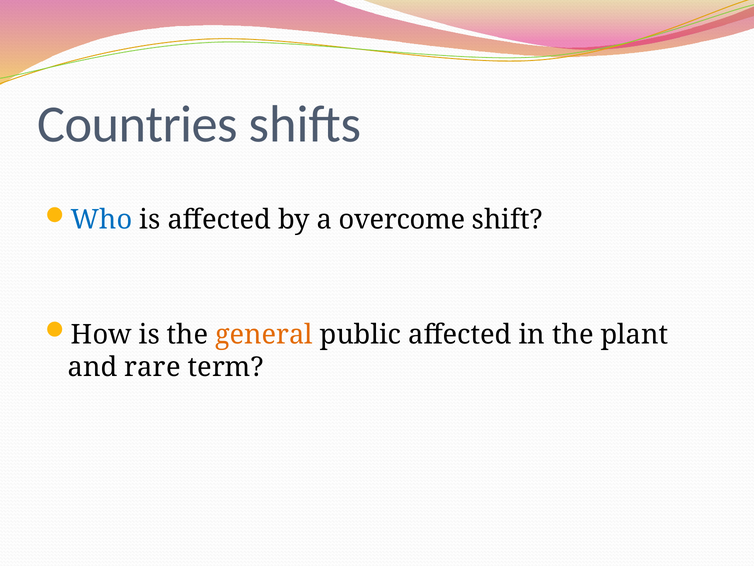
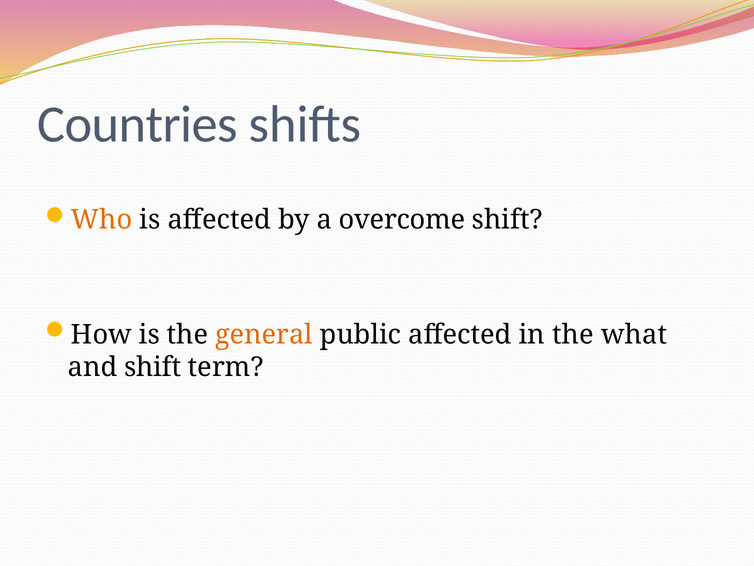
Who colour: blue -> orange
plant: plant -> what
and rare: rare -> shift
